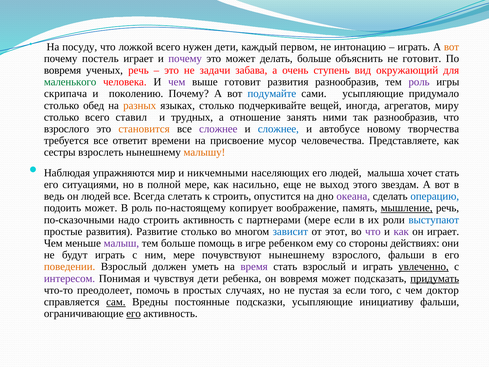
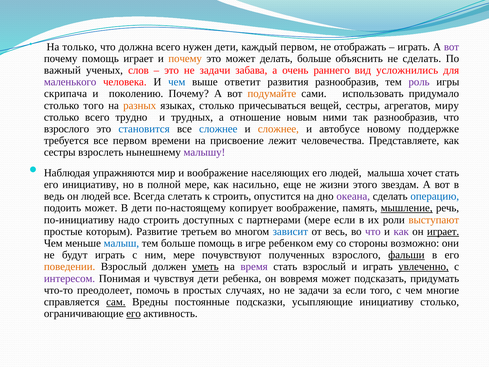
посуду: посуду -> только
ложкой: ложкой -> должна
интонацию: интонацию -> отображать
вот at (452, 47) colour: orange -> purple
почему постель: постель -> помощь
почему at (185, 58) colour: purple -> orange
не готовит: готовит -> сделать
вовремя at (63, 70): вовремя -> важный
ученых речь: речь -> слов
ступень: ступень -> раннего
окружающий: окружающий -> усложнились
маленького colour: green -> purple
чем at (177, 82) colour: purple -> blue
выше готовит: готовит -> ответит
подумайте colour: blue -> orange
сами усыпляющие: усыпляющие -> использовать
столько обед: обед -> того
подчеркивайте: подчеркивайте -> причесываться
вещей иногда: иногда -> сестры
ставил: ставил -> трудно
занять: занять -> новым
становится colour: orange -> blue
сложнее at (218, 129) colour: purple -> blue
сложнее at (278, 129) colour: blue -> orange
творчества: творчества -> поддержке
все ответит: ответит -> первом
мусор: мусор -> лежит
малышу colour: orange -> purple
и никчемными: никчемными -> воображение
его ситуациями: ситуациями -> инициативу
выход: выход -> жизни
В роль: роль -> дети
по-сказочными: по-сказочными -> по-инициативу
строить активность: активность -> доступных
выступают colour: blue -> orange
простые развития: развития -> которым
Развитие столько: столько -> третьем
этот: этот -> весь
играет at (443, 231) underline: none -> present
малыш colour: purple -> blue
действиях: действиях -> возможно
почувствуют нынешнему: нынешнему -> полученных
фальши at (406, 255) underline: none -> present
уметь underline: none -> present
придумать underline: present -> none
но не пустая: пустая -> задачи
доктор: доктор -> многие
инициативу фальши: фальши -> столько
